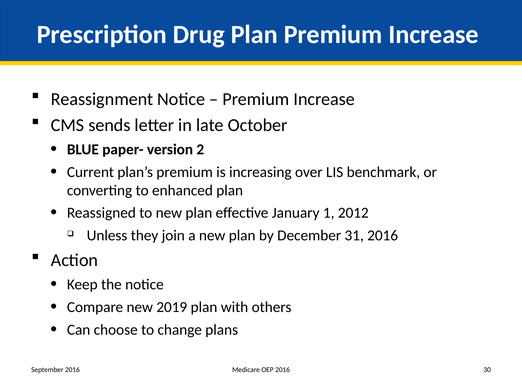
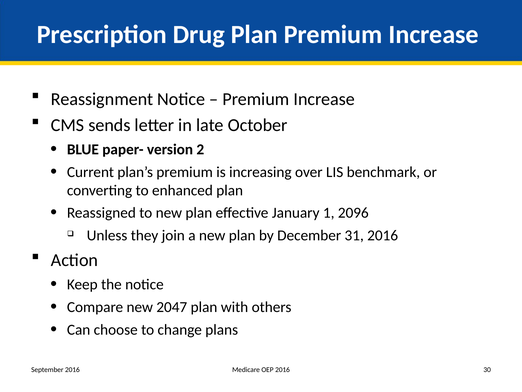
2012: 2012 -> 2096
2019: 2019 -> 2047
